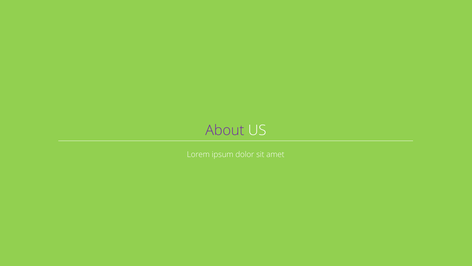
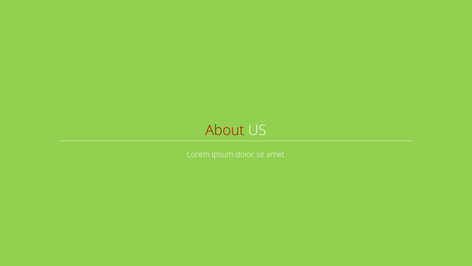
About colour: purple -> red
